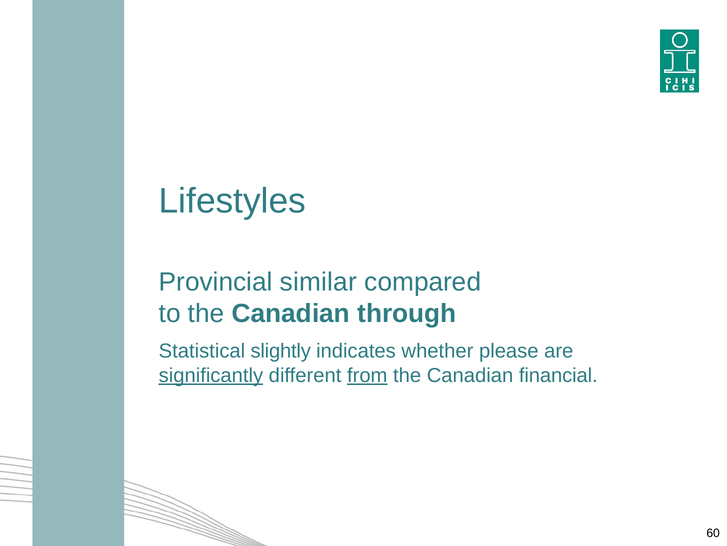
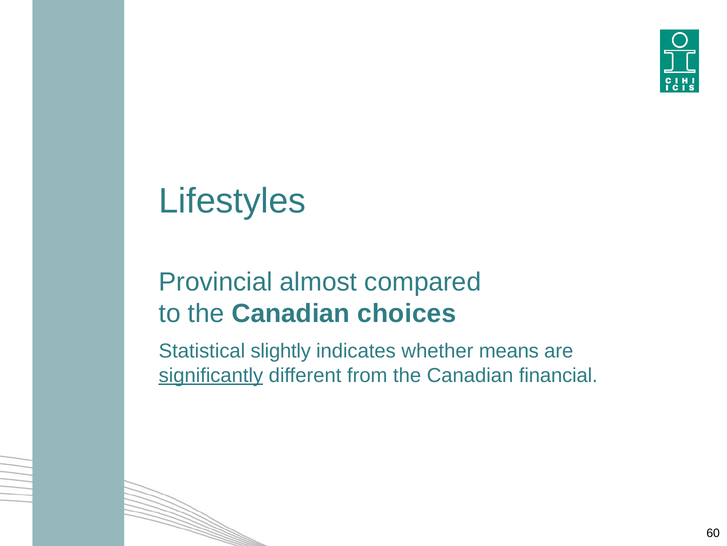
similar: similar -> almost
through: through -> choices
please: please -> means
from underline: present -> none
